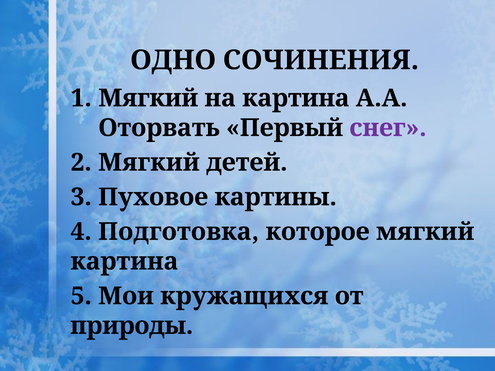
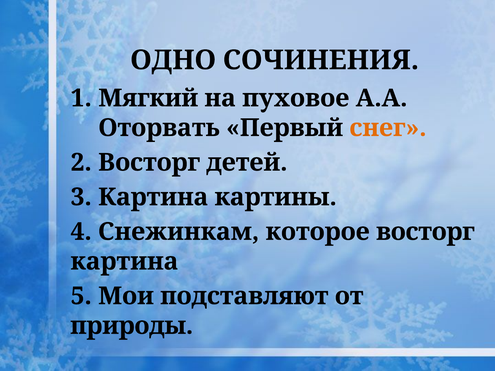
на картина: картина -> пуховое
снег colour: purple -> orange
2 Мягкий: Мягкий -> Восторг
3 Пуховое: Пуховое -> Картина
Подготовка: Подготовка -> Снежинкам
которое мягкий: мягкий -> восторг
кружащихся: кружащихся -> подставляют
